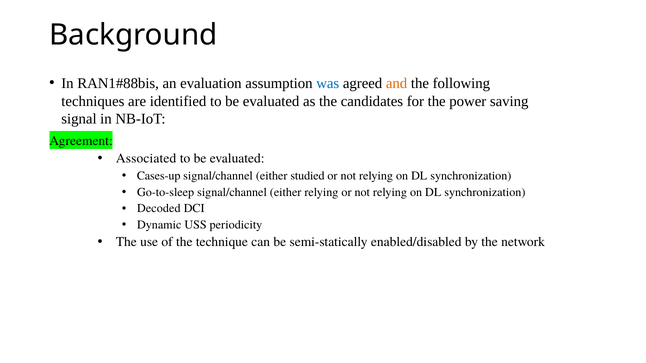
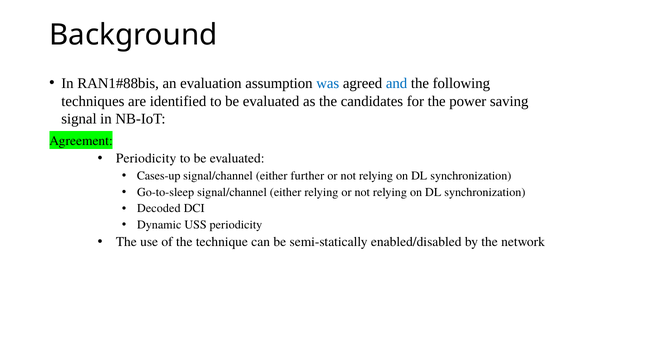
and colour: orange -> blue
Associated at (146, 159): Associated -> Periodicity
studied: studied -> further
